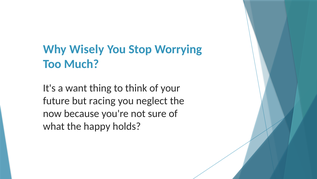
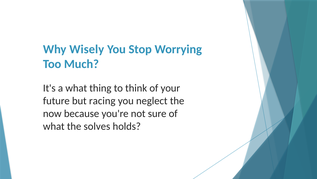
a want: want -> what
happy: happy -> solves
